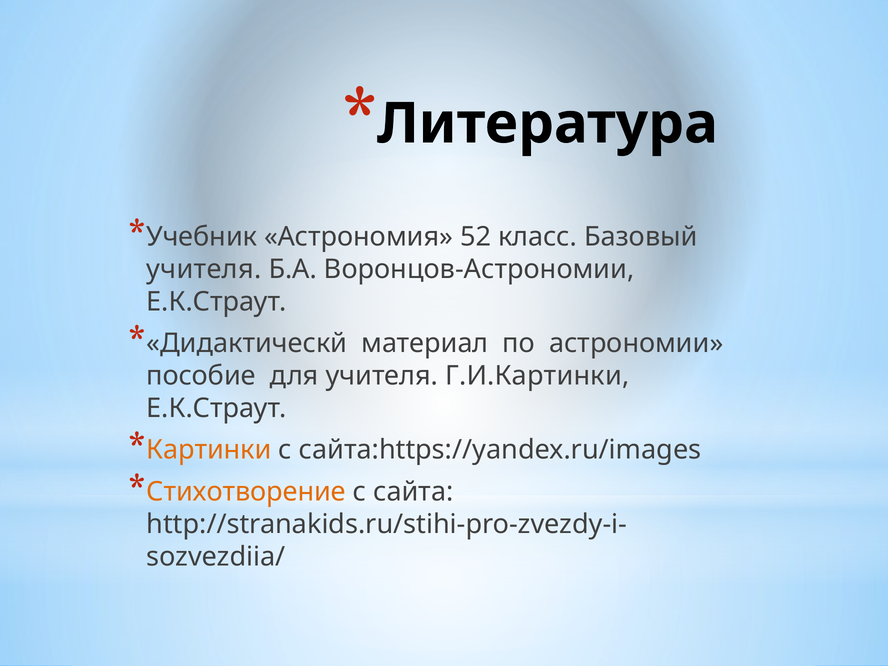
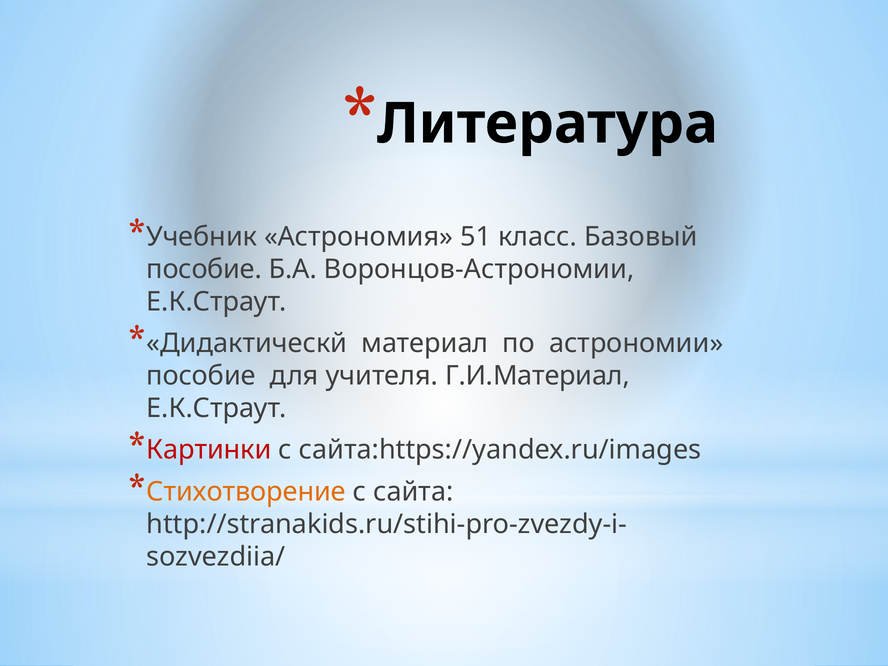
52: 52 -> 51
учителя at (204, 269): учителя -> пособие
Г.И.Картинки: Г.И.Картинки -> Г.И.Материал
Картинки colour: orange -> red
